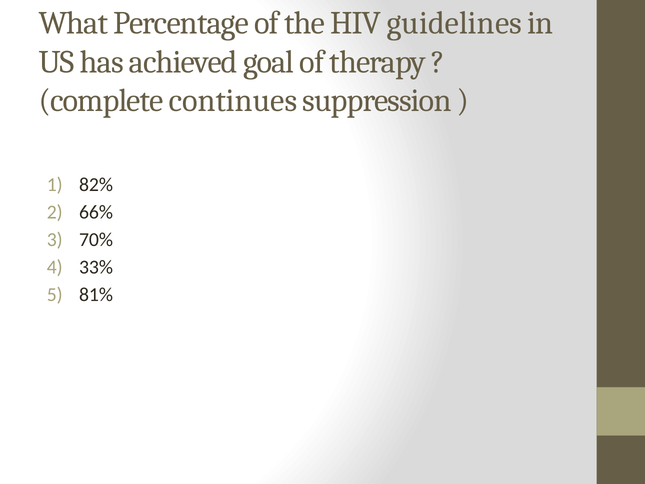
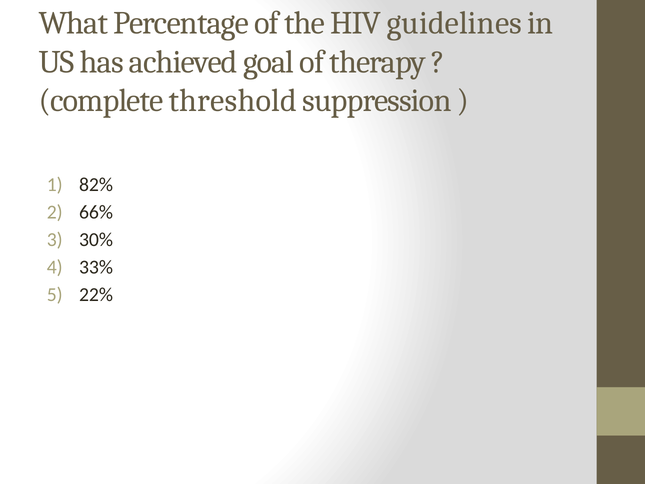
continues: continues -> threshold
70%: 70% -> 30%
81%: 81% -> 22%
